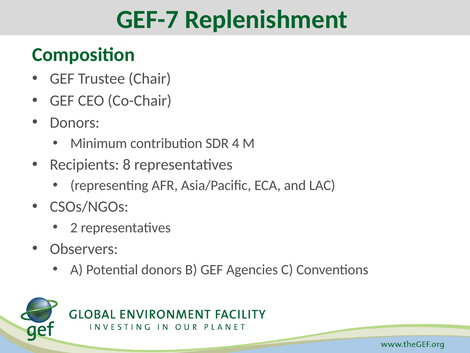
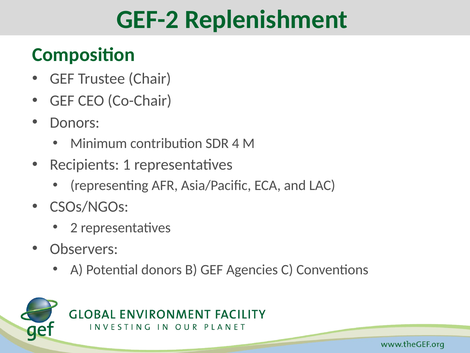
GEF-7: GEF-7 -> GEF-2
8: 8 -> 1
